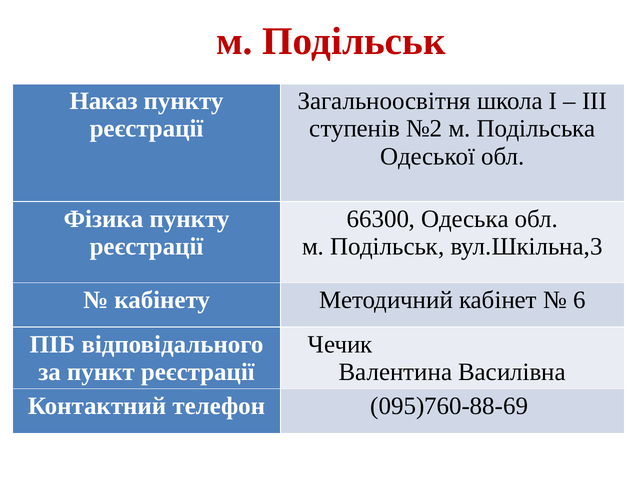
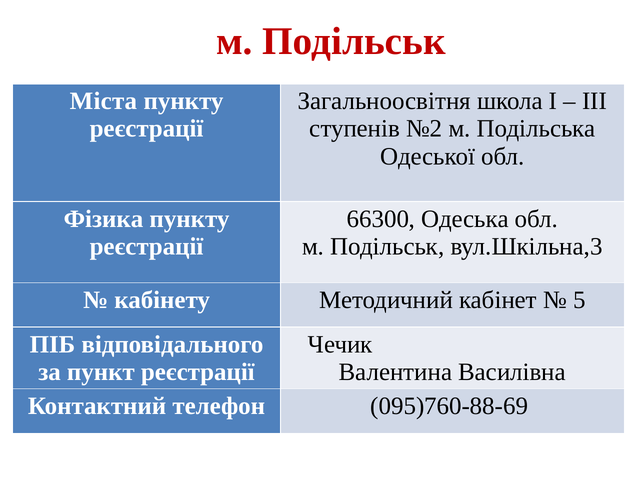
Наказ: Наказ -> Міста
6: 6 -> 5
